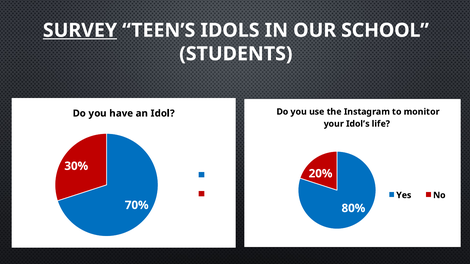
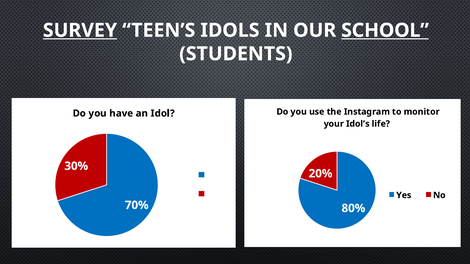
SCHOOL underline: none -> present
